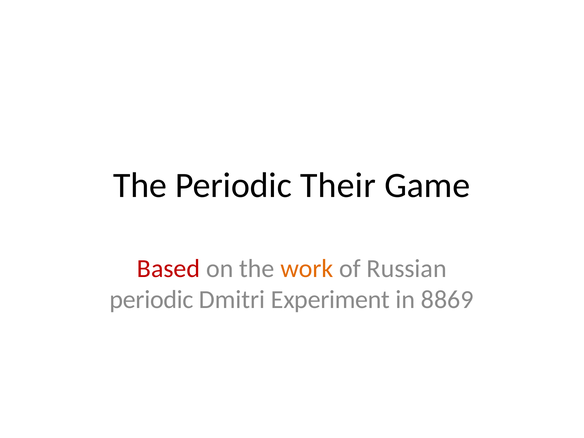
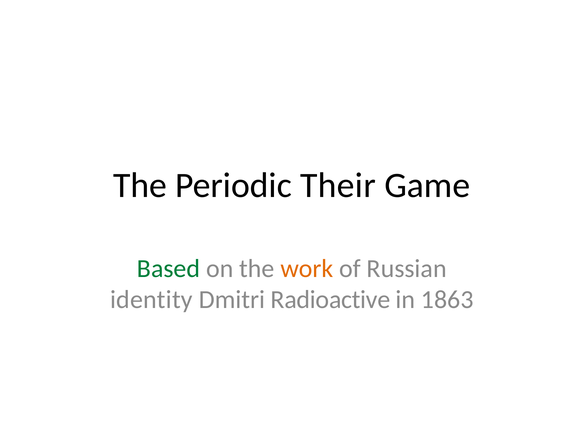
Based colour: red -> green
periodic at (152, 300): periodic -> identity
Experiment: Experiment -> Radioactive
8869: 8869 -> 1863
